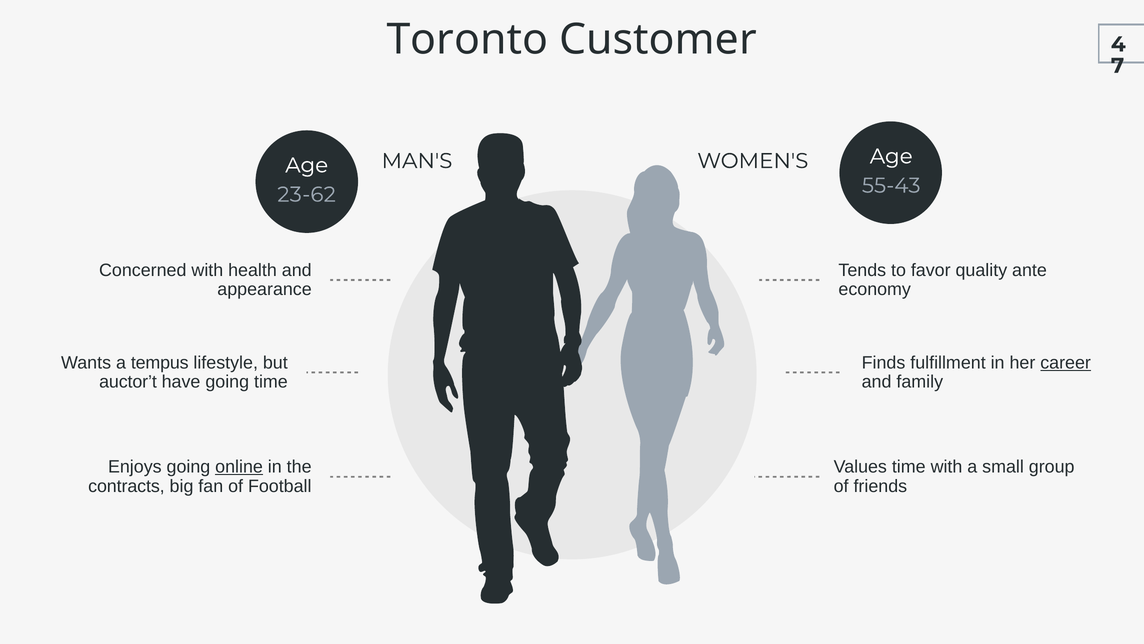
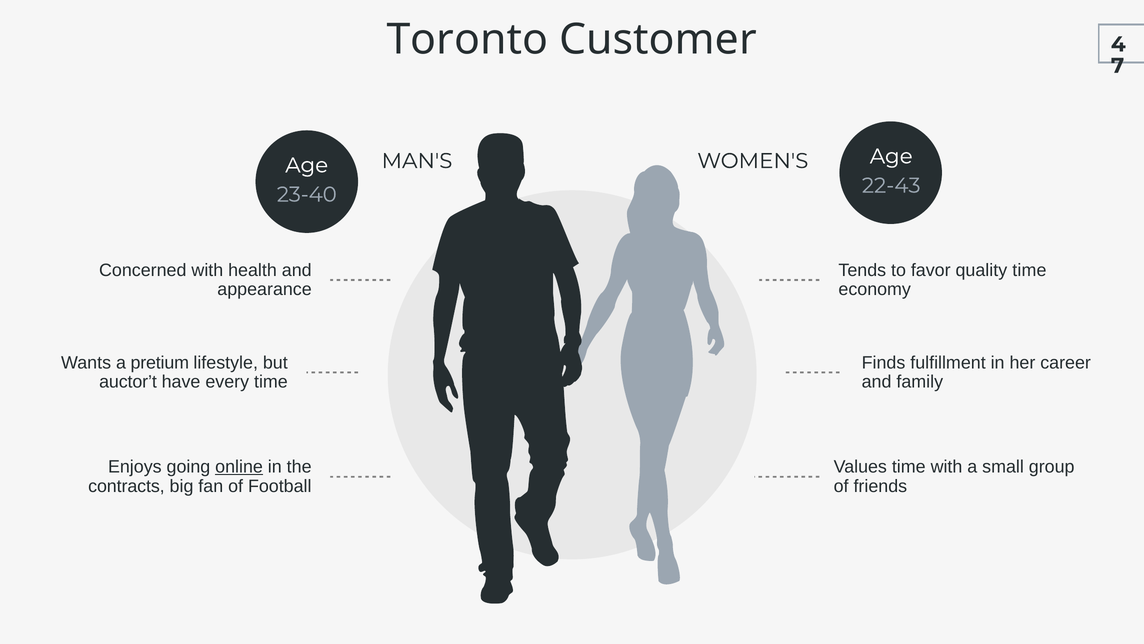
55-43: 55-43 -> 22-43
23-62: 23-62 -> 23-40
quality ante: ante -> time
tempus: tempus -> pretium
career underline: present -> none
have going: going -> every
